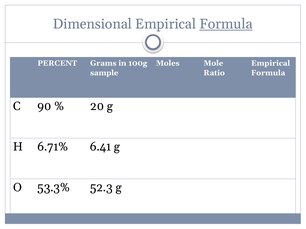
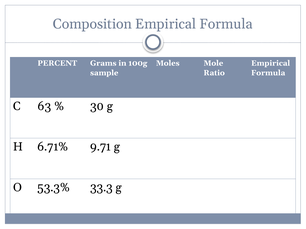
Dimensional: Dimensional -> Composition
Formula at (226, 24) underline: present -> none
90: 90 -> 63
20: 20 -> 30
6.41: 6.41 -> 9.71
52.3: 52.3 -> 33.3
